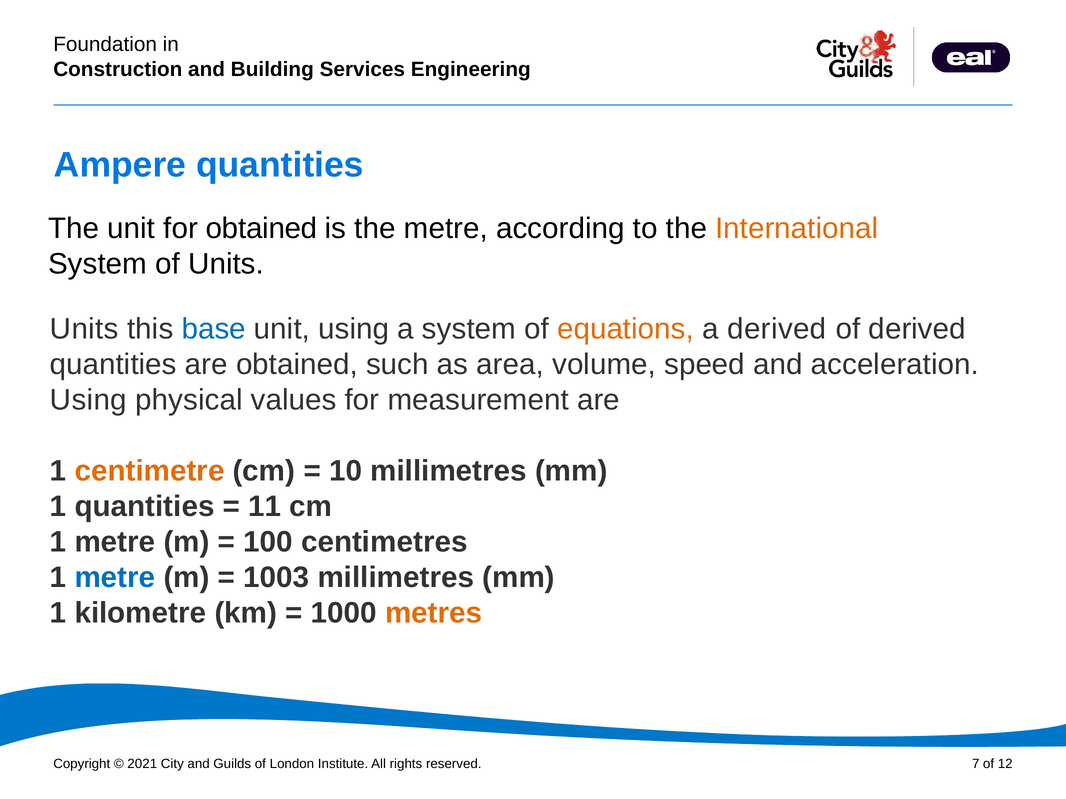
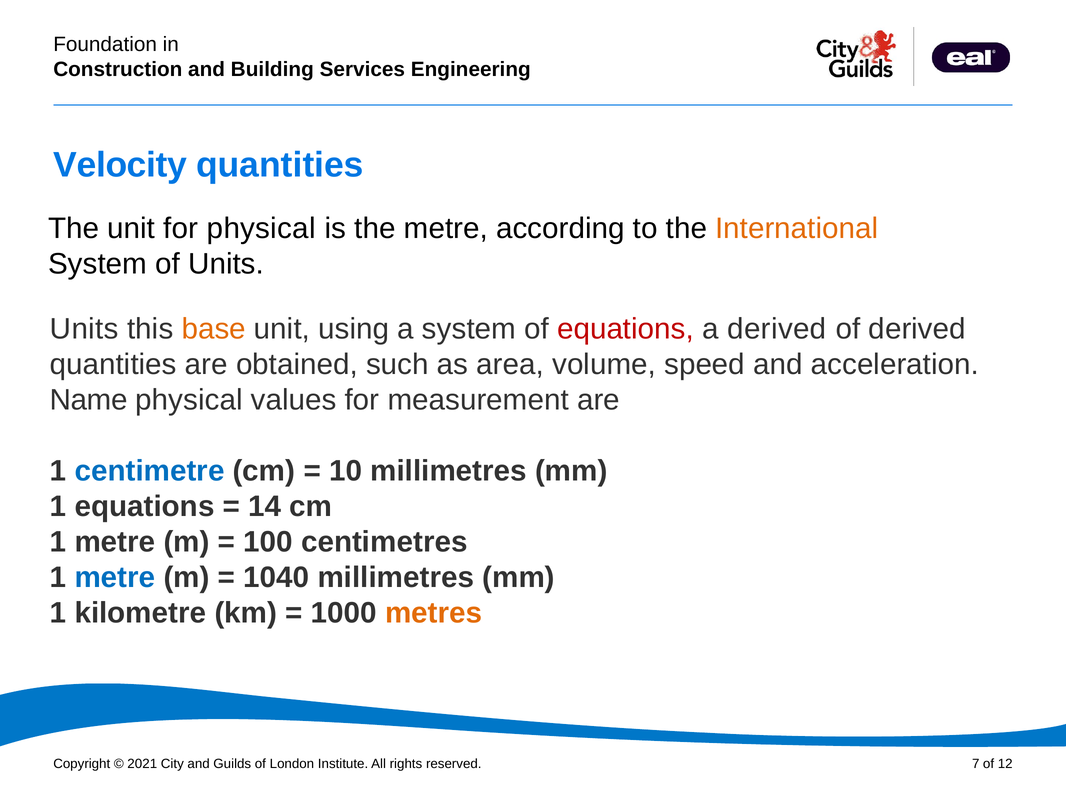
Ampere: Ampere -> Velocity
for obtained: obtained -> physical
base colour: blue -> orange
equations at (625, 329) colour: orange -> red
Using at (88, 400): Using -> Name
centimetre colour: orange -> blue
1 quantities: quantities -> equations
11: 11 -> 14
1003: 1003 -> 1040
